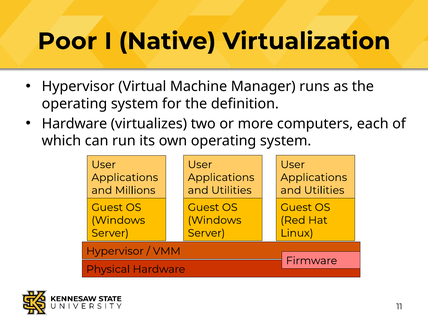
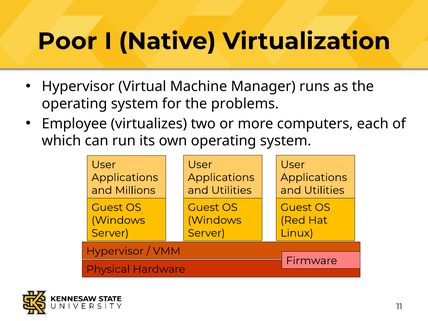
definition: definition -> problems
Hardware at (74, 124): Hardware -> Employee
